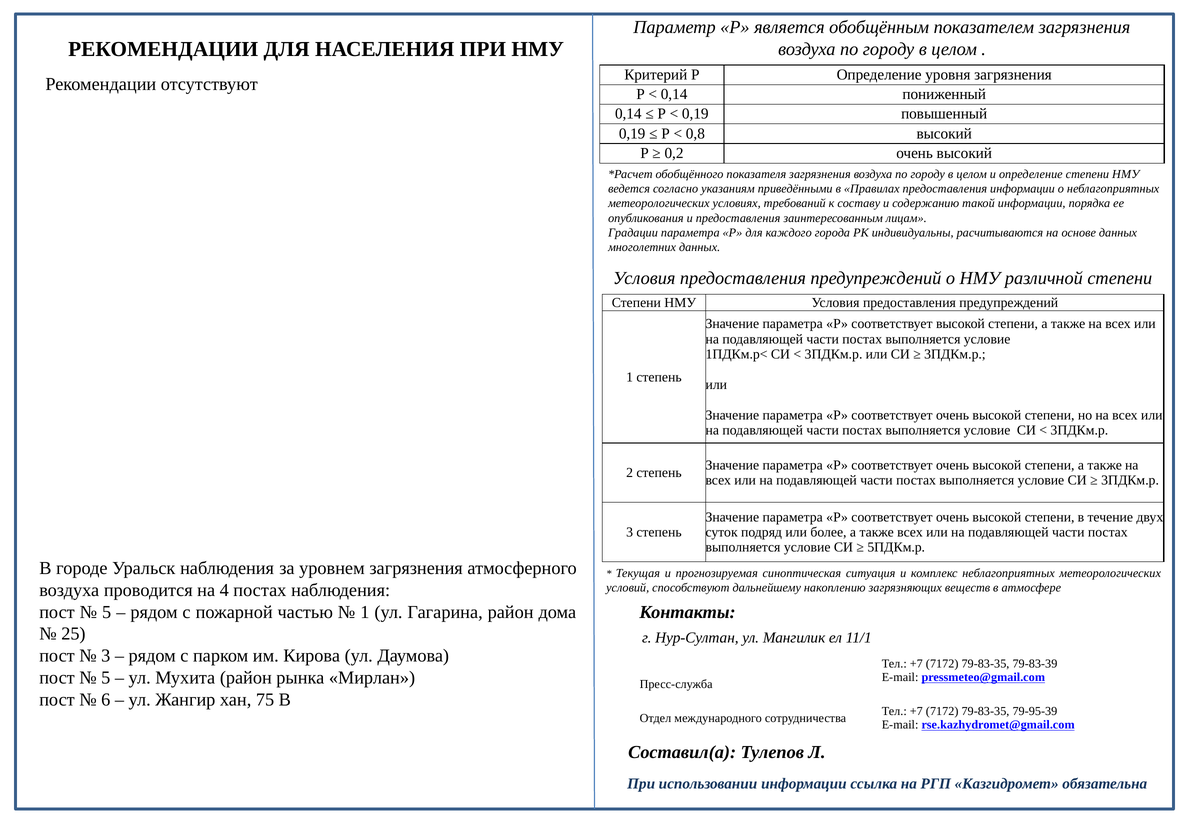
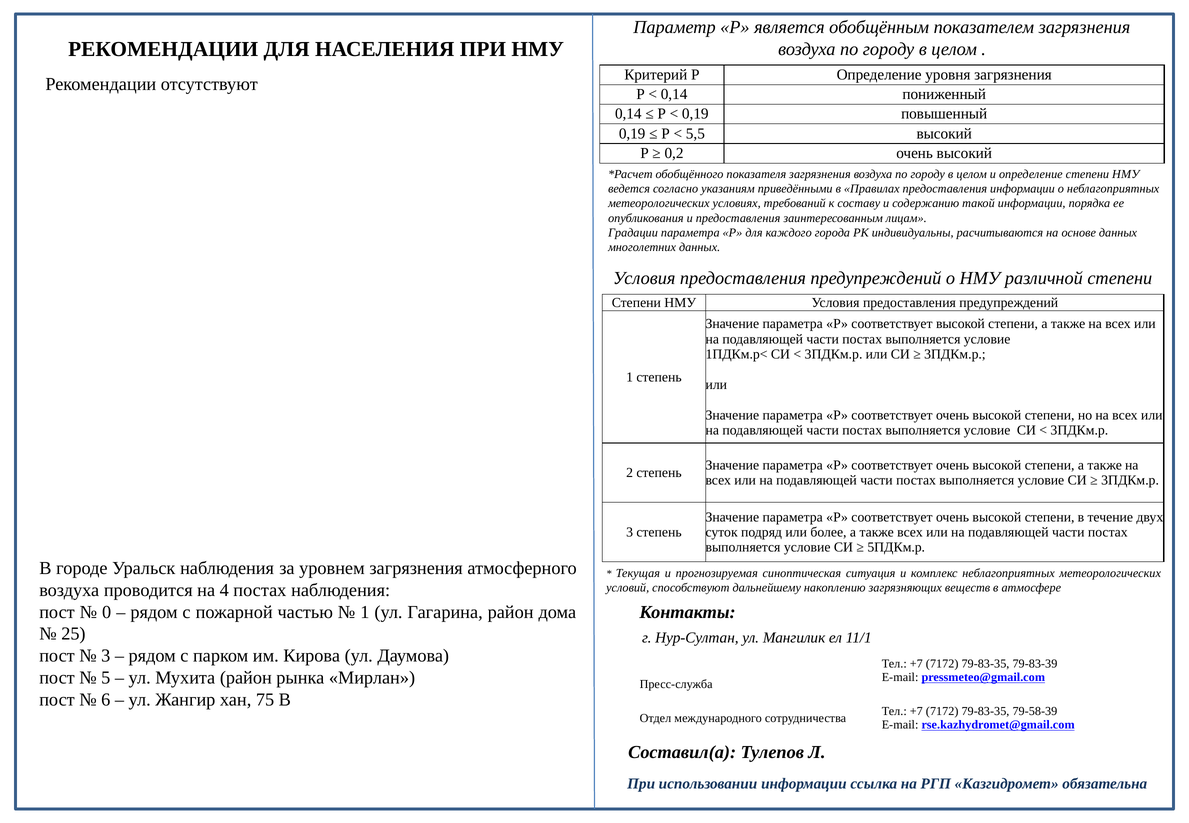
0,8: 0,8 -> 5,5
5 at (107, 612): 5 -> 0
79-95-39: 79-95-39 -> 79-58-39
